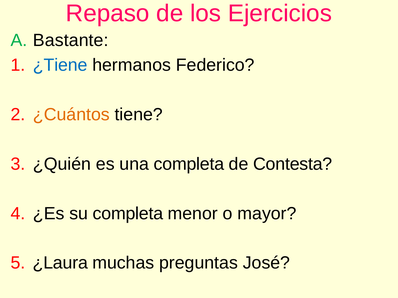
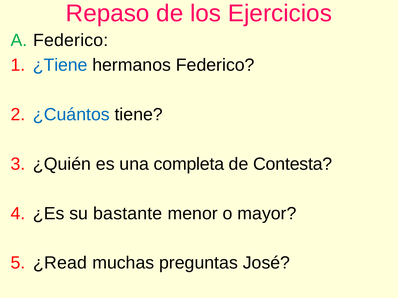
Bastante at (71, 40): Bastante -> Federico
¿Cuántos colour: orange -> blue
su completa: completa -> bastante
¿Laura: ¿Laura -> ¿Read
